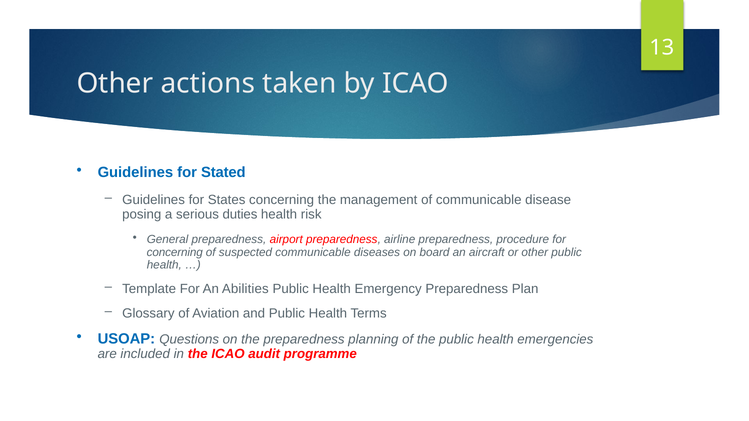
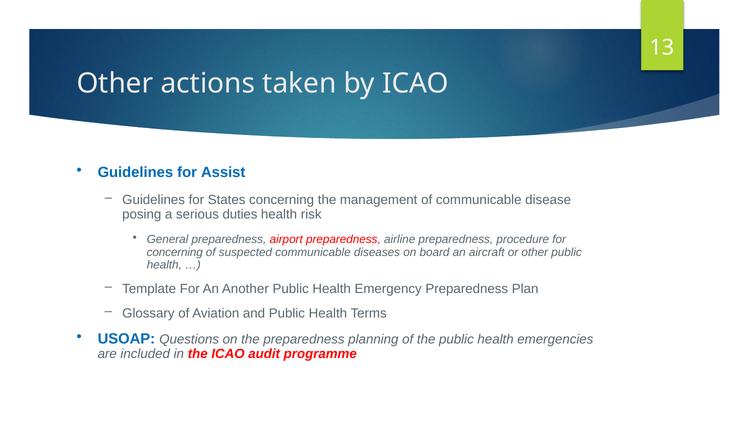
Stated: Stated -> Assist
Abilities: Abilities -> Another
